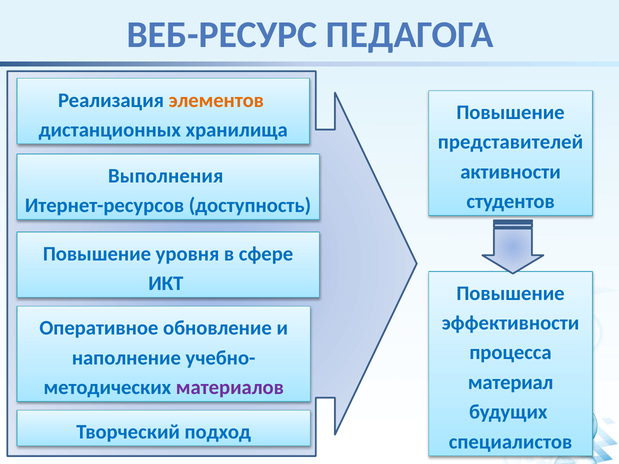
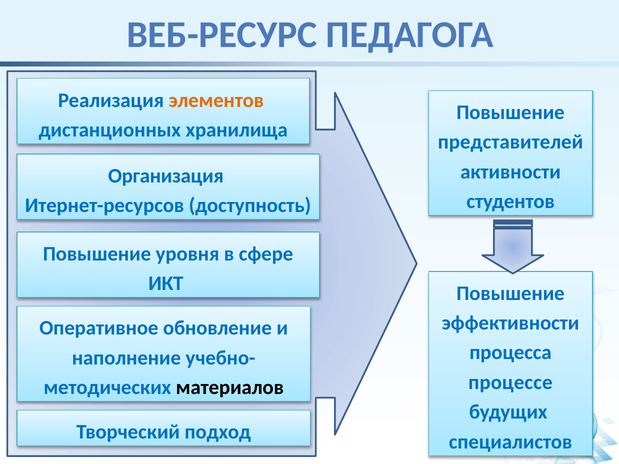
Выполнения: Выполнения -> Организация
материал: материал -> процессе
материалов colour: purple -> black
